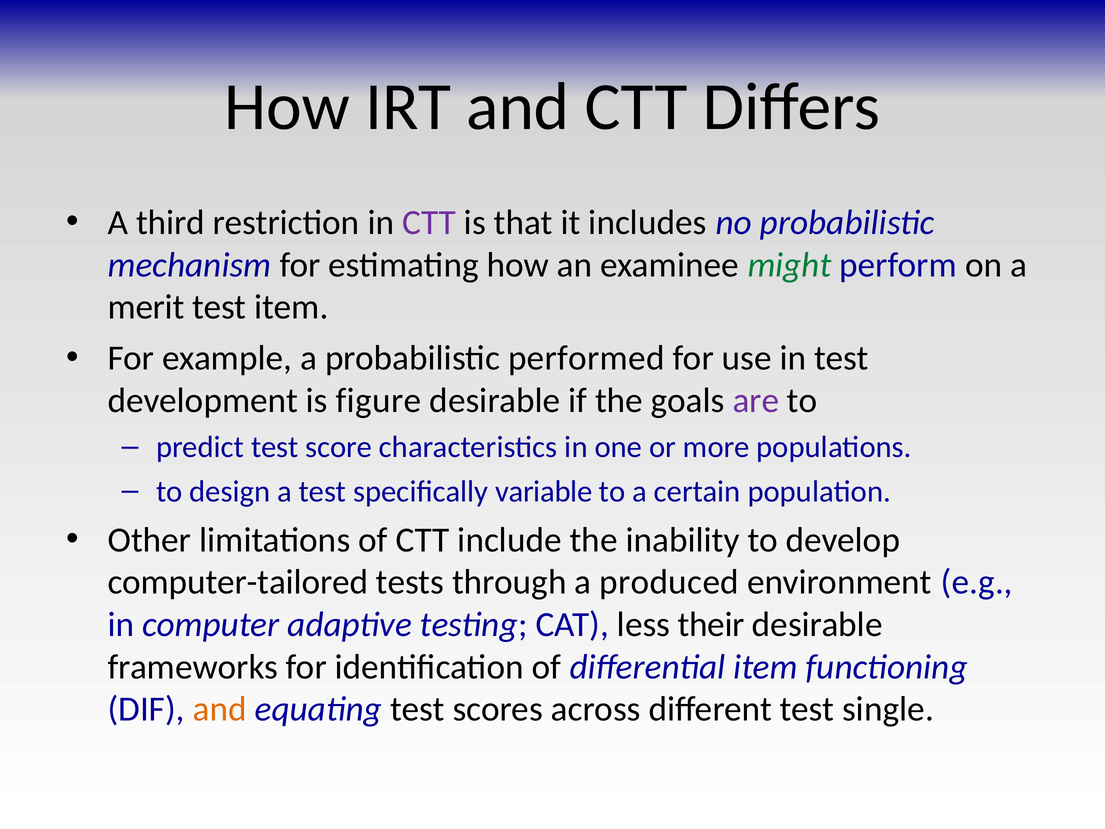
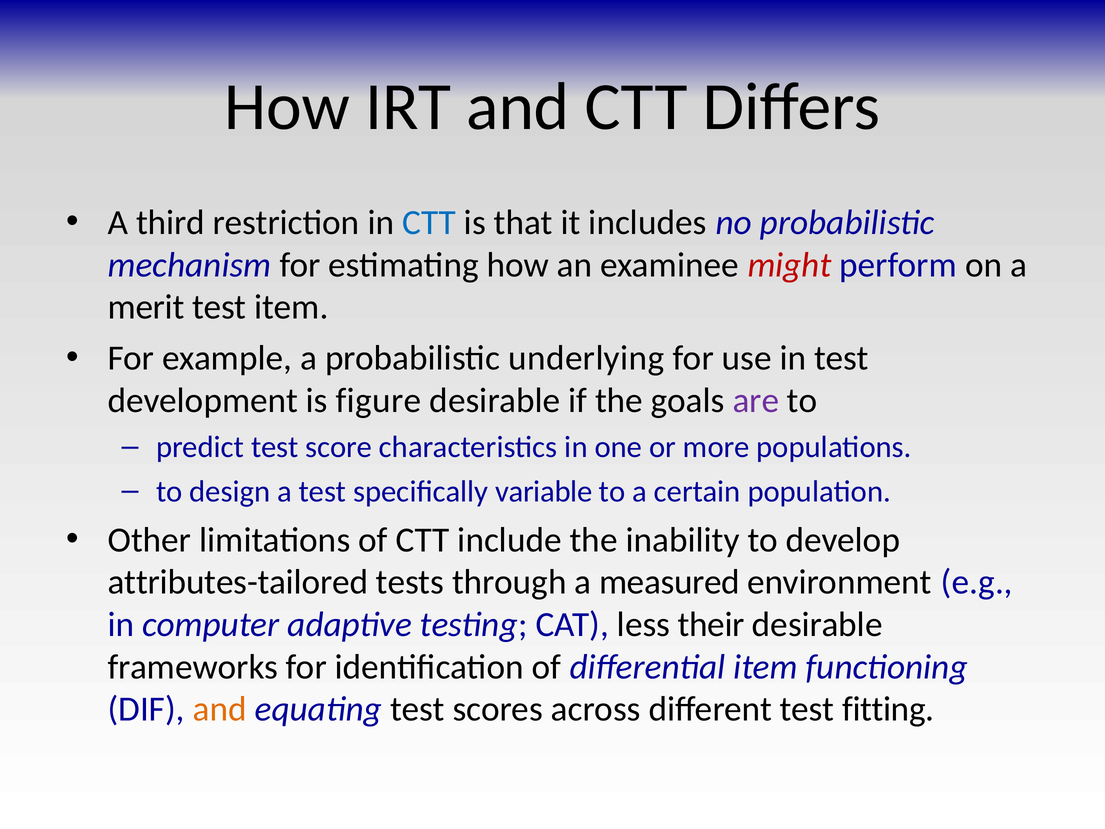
CTT at (429, 223) colour: purple -> blue
might colour: green -> red
performed: performed -> underlying
computer-tailored: computer-tailored -> attributes-tailored
produced: produced -> measured
single: single -> fitting
